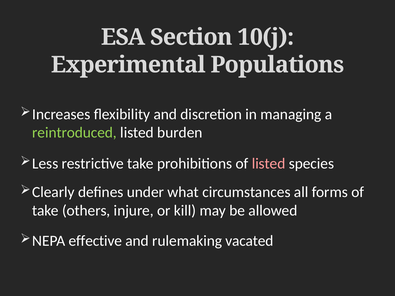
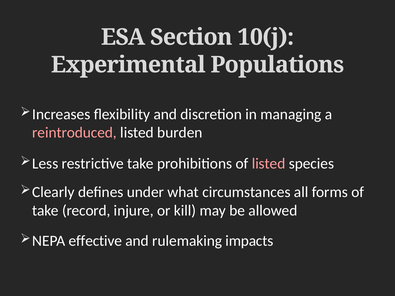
reintroduced colour: light green -> pink
others: others -> record
vacated: vacated -> impacts
